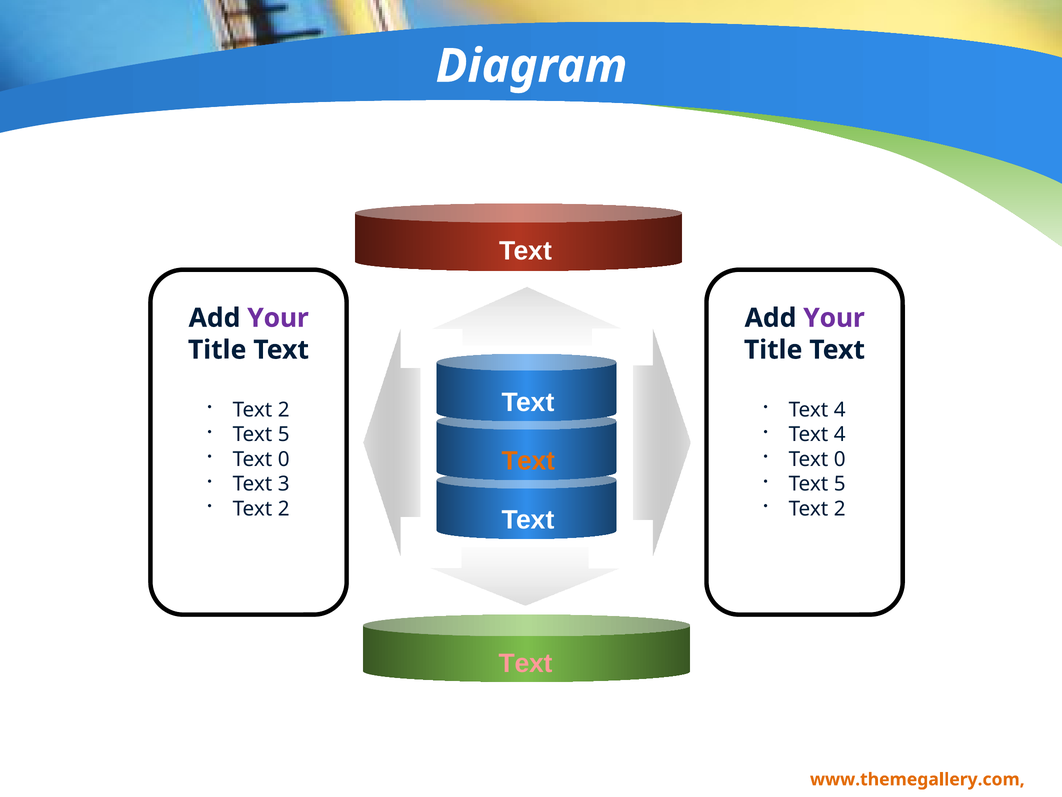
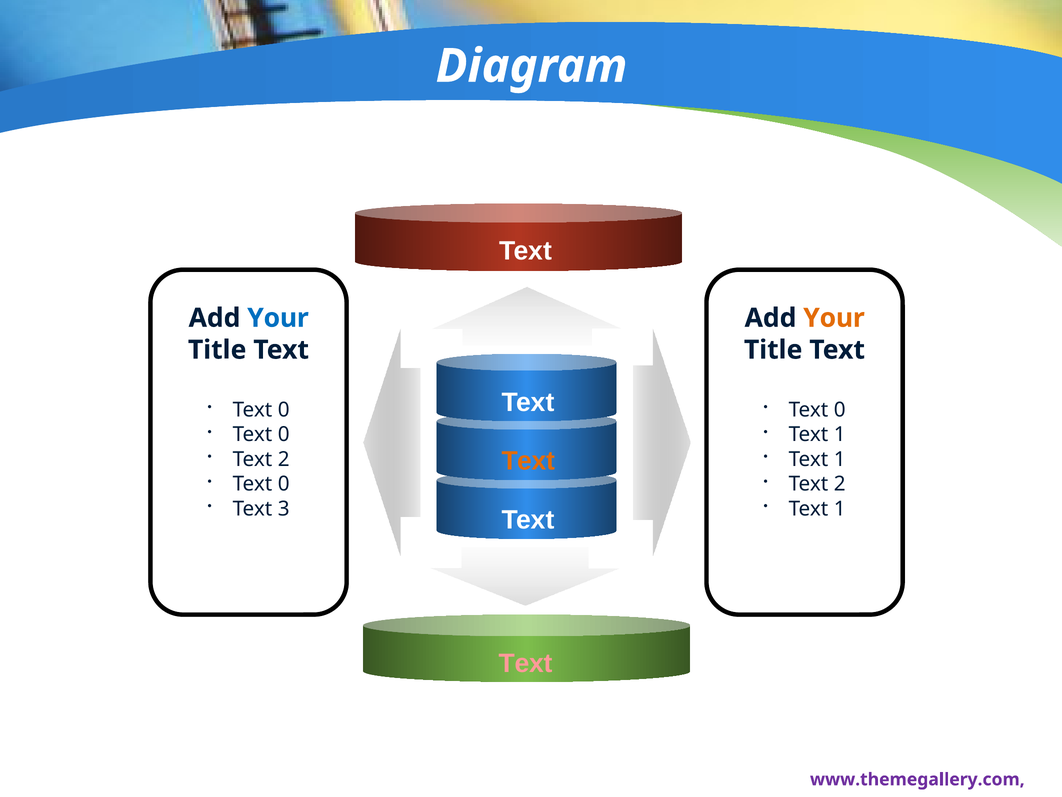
Your at (278, 318) colour: purple -> blue
Your at (834, 318) colour: purple -> orange
2 at (284, 409): 2 -> 0
4 at (840, 409): 4 -> 0
5 at (284, 434): 5 -> 0
4 at (840, 434): 4 -> 1
0 at (284, 459): 0 -> 2
0 at (840, 459): 0 -> 1
3 at (284, 484): 3 -> 0
5 at (840, 484): 5 -> 2
2 at (284, 509): 2 -> 3
2 at (840, 509): 2 -> 1
www.themegallery.com colour: orange -> purple
